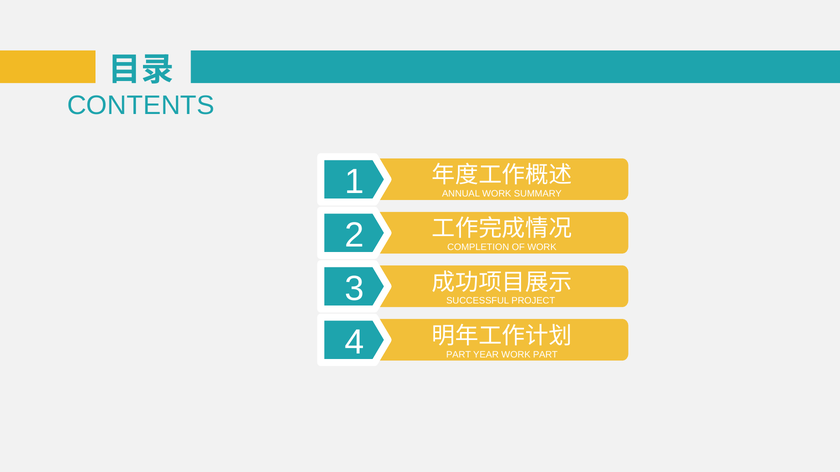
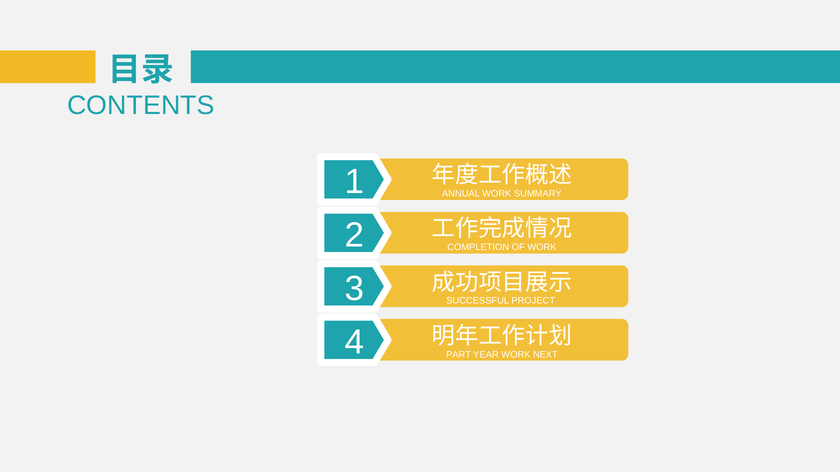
WORK PART: PART -> NEXT
